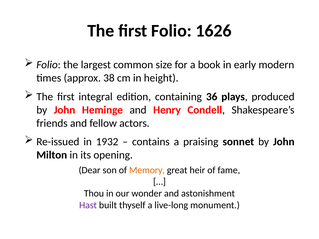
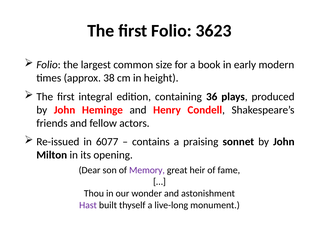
1626: 1626 -> 3623
1932: 1932 -> 6077
Memory colour: orange -> purple
